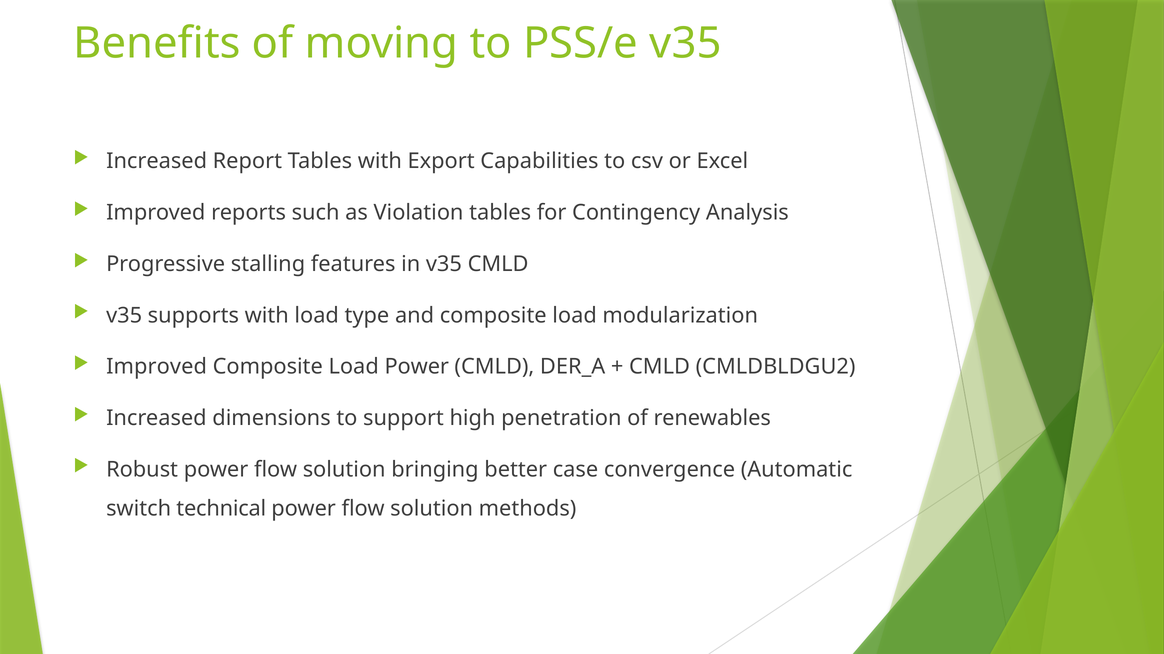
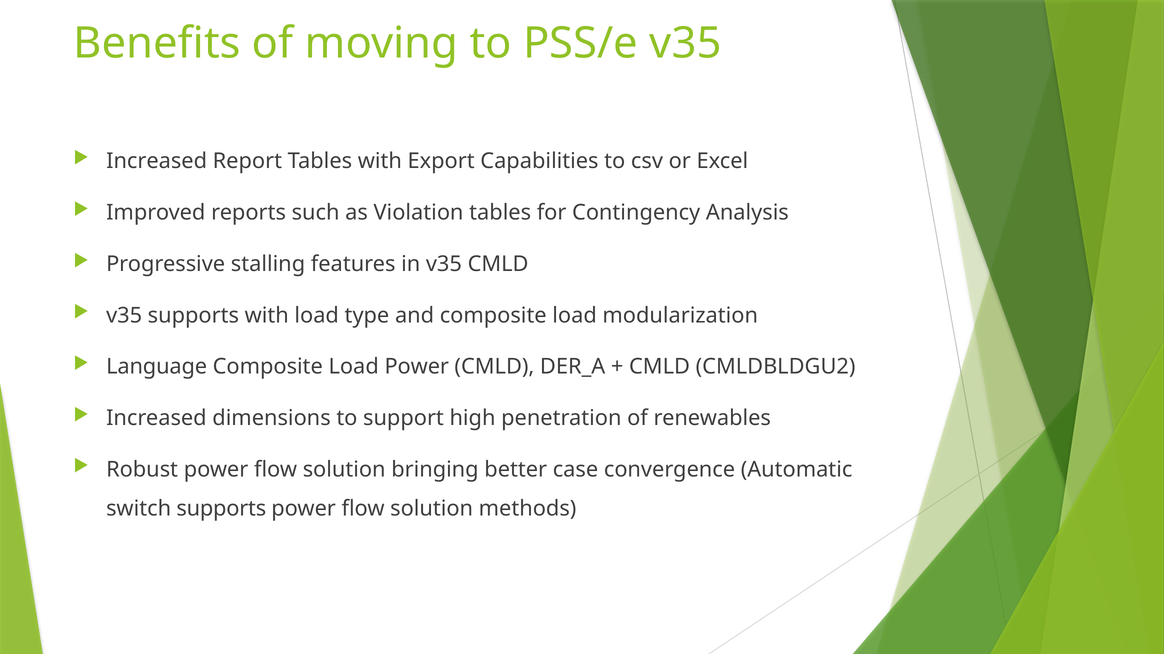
Improved at (157, 367): Improved -> Language
switch technical: technical -> supports
